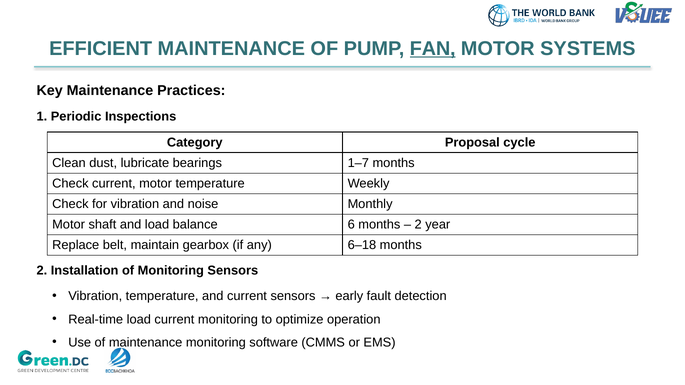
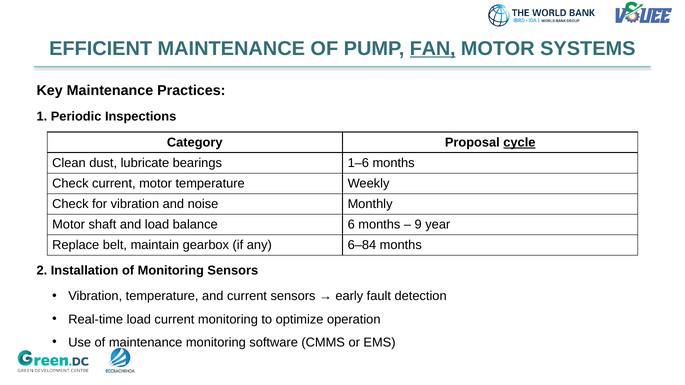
cycle underline: none -> present
1–7: 1–7 -> 1–6
2 at (418, 225): 2 -> 9
6–18: 6–18 -> 6–84
